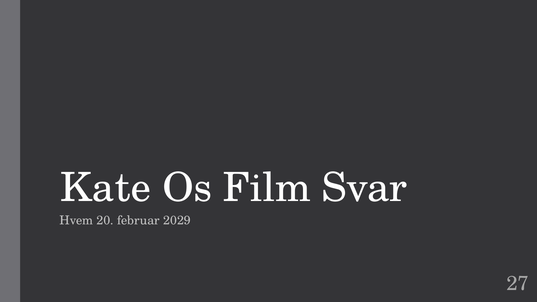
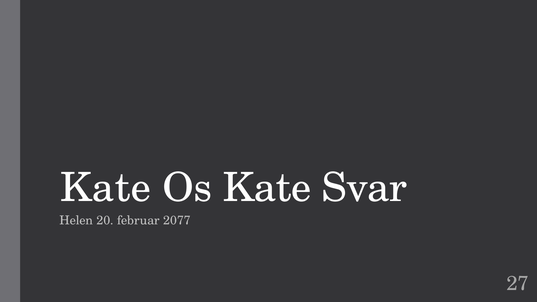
Os Film: Film -> Kate
Hvem: Hvem -> Helen
2029: 2029 -> 2077
